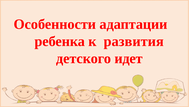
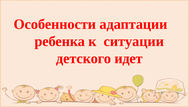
развития: развития -> ситуации
